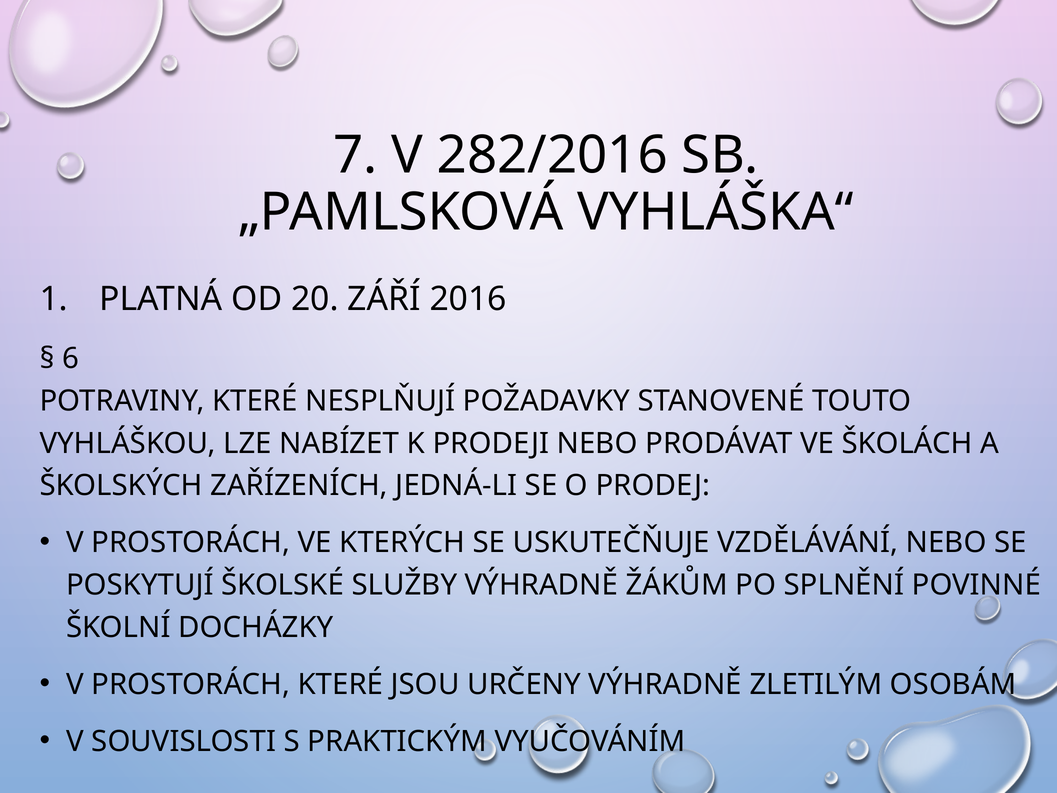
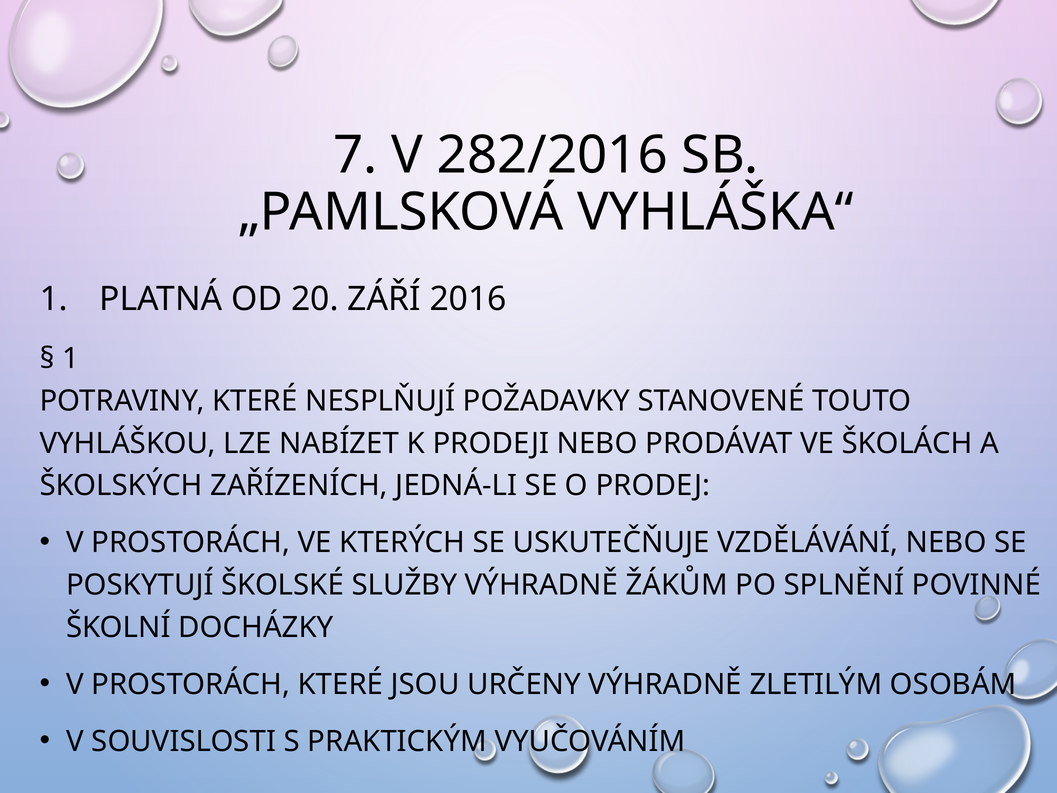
6 at (71, 359): 6 -> 1
